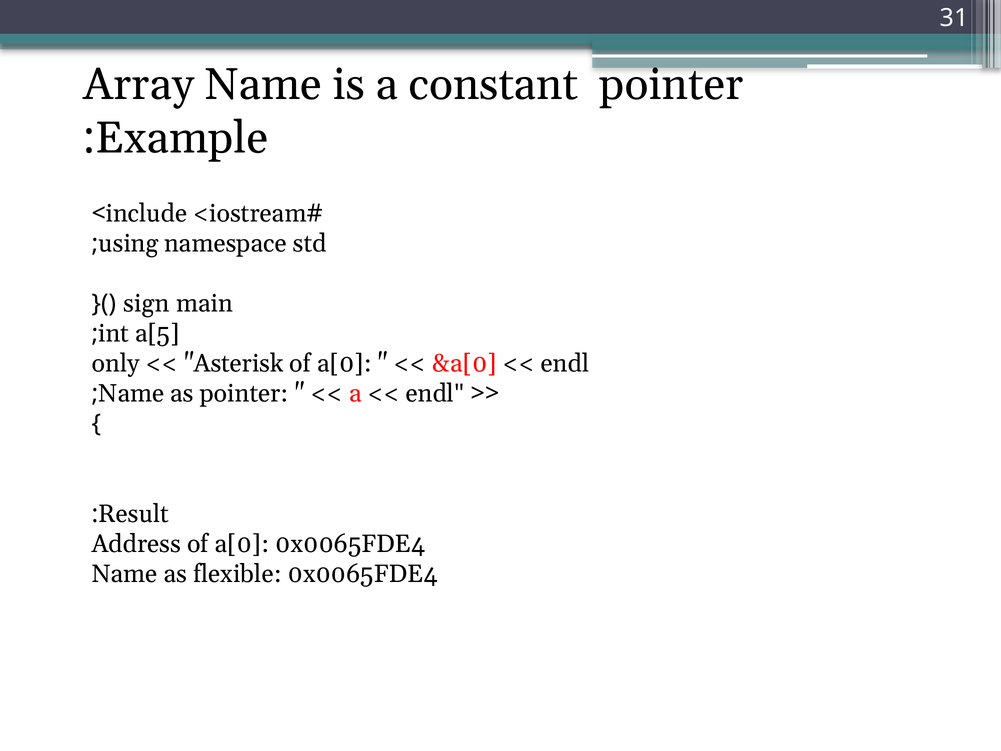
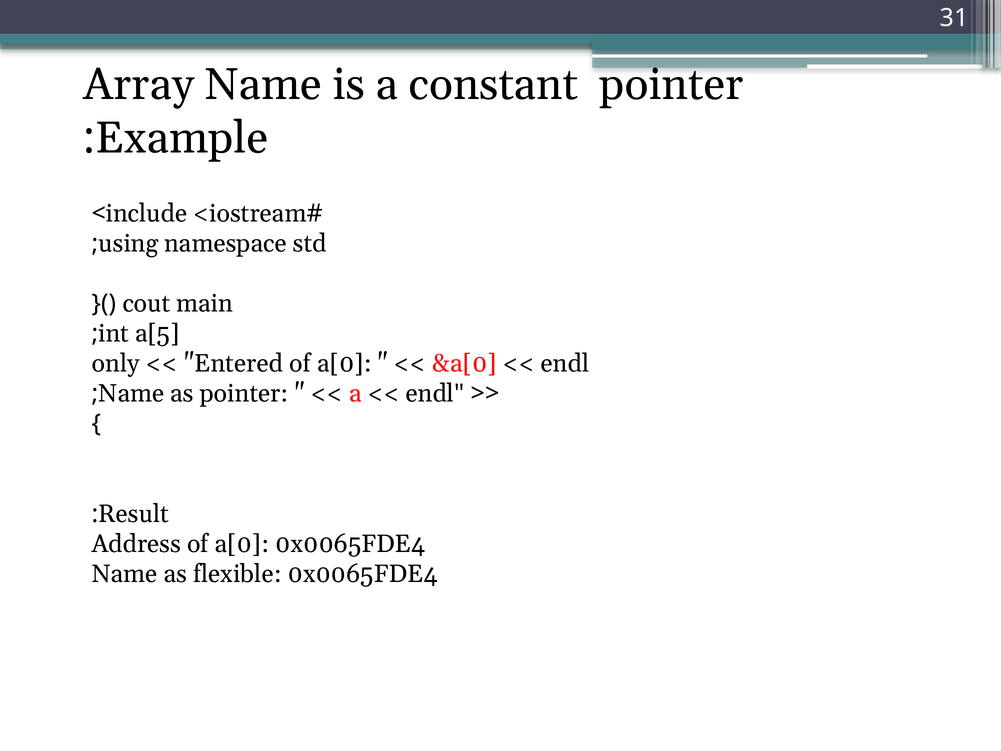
sign: sign -> cout
Asterisk: Asterisk -> Entered
